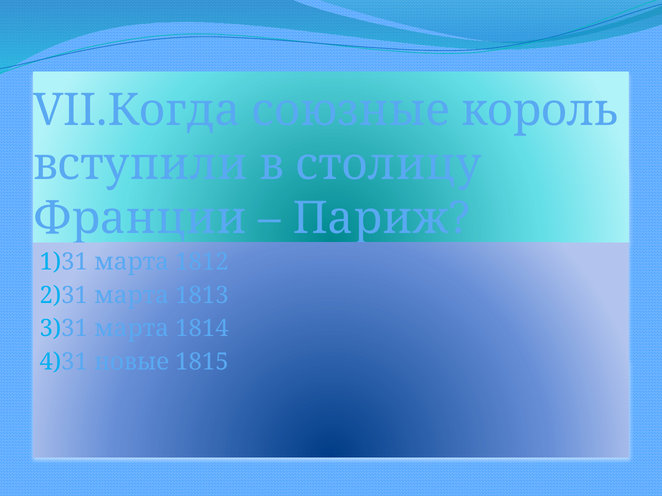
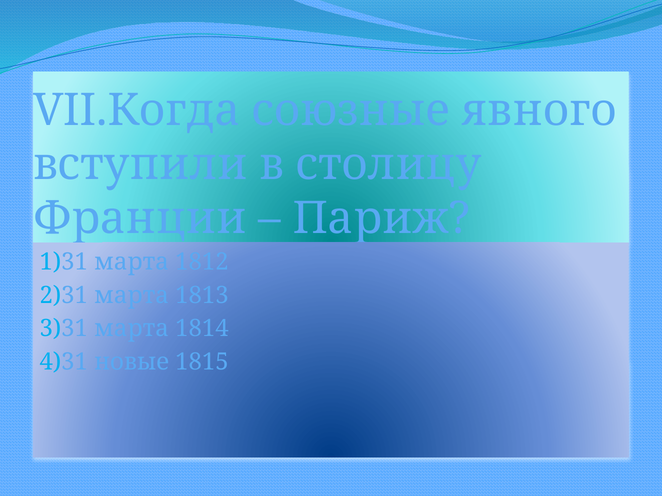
король: король -> явного
